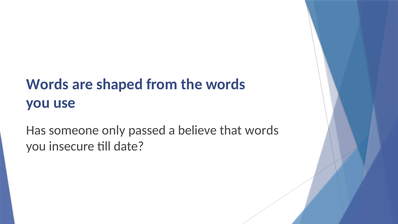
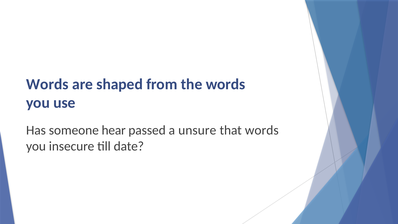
only: only -> hear
believe: believe -> unsure
